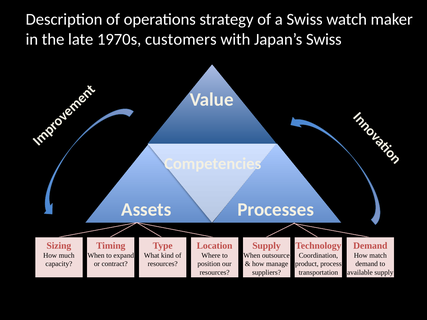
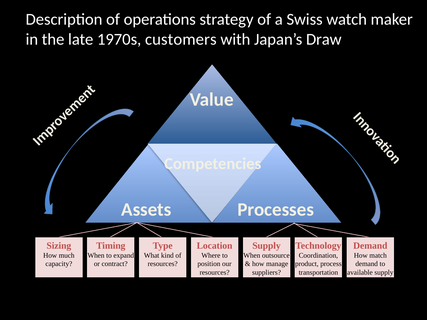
Japan’s Swiss: Swiss -> Draw
